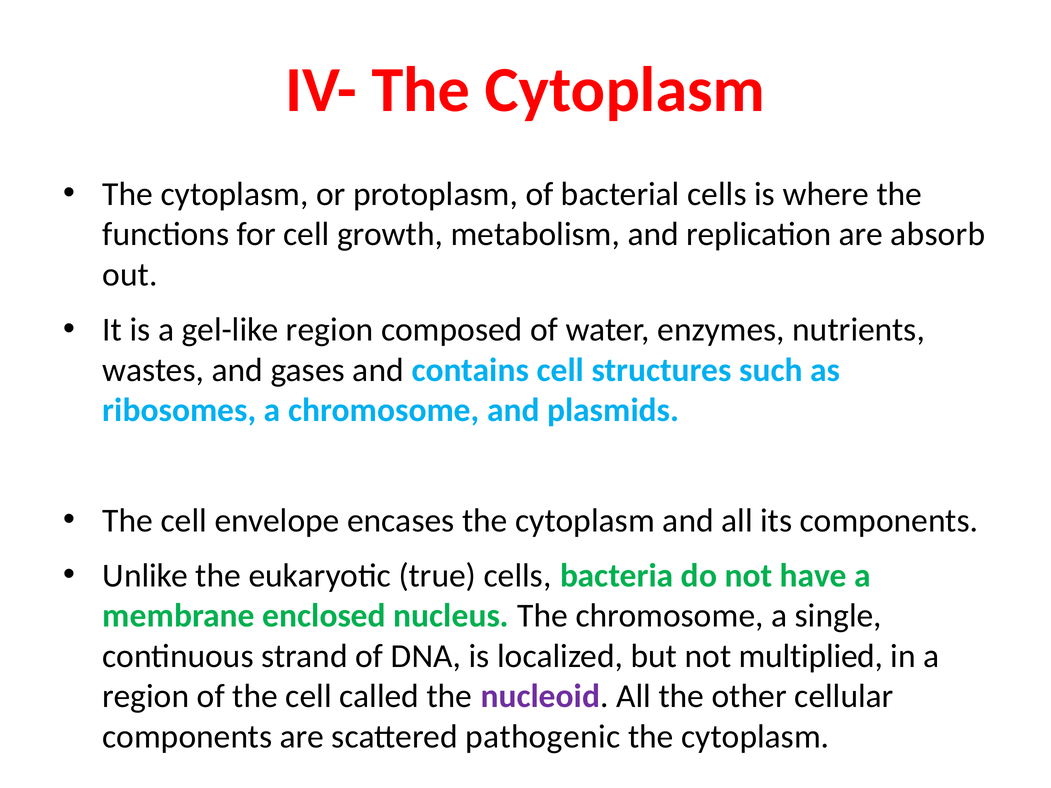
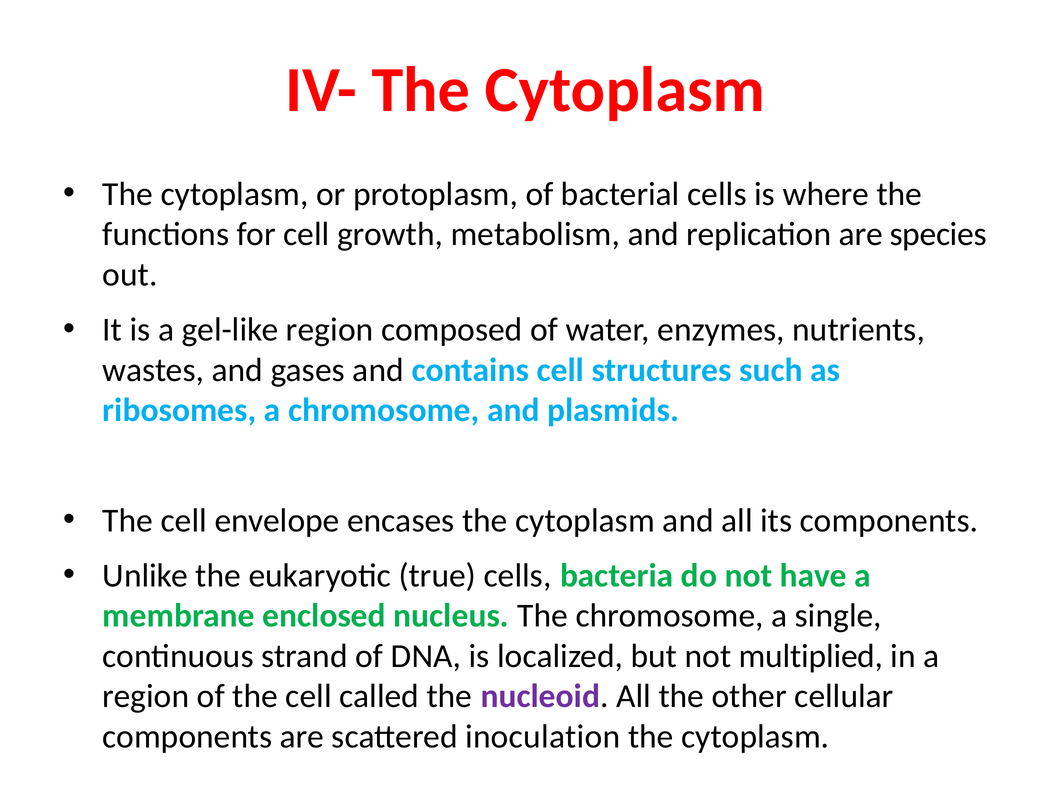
absorb: absorb -> species
pathogenic: pathogenic -> inoculation
